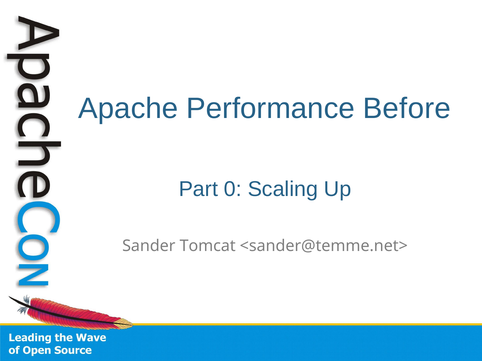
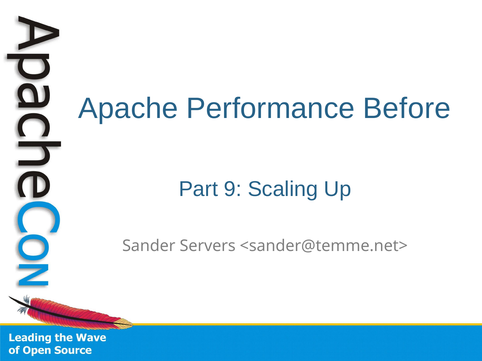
0: 0 -> 9
Tomcat: Tomcat -> Servers
